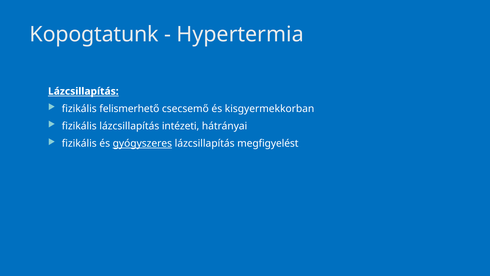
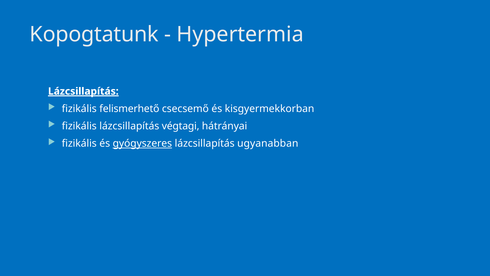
Lázcsillapítás at (83, 91) underline: none -> present
intézeti: intézeti -> végtagi
megfigyelést: megfigyelést -> ugyanabban
